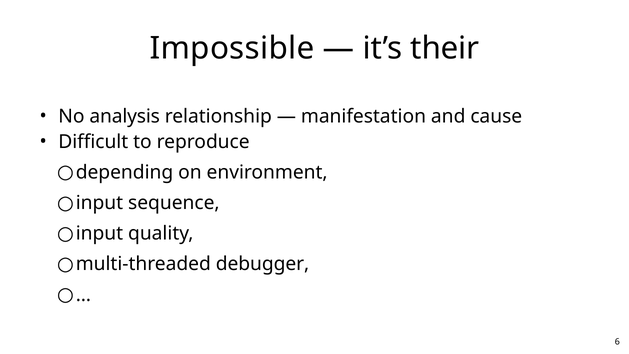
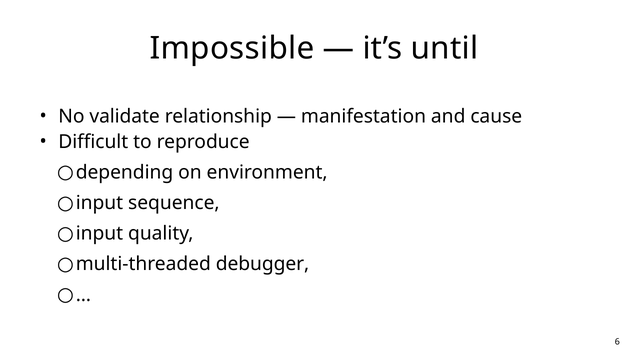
their: their -> until
analysis: analysis -> validate
